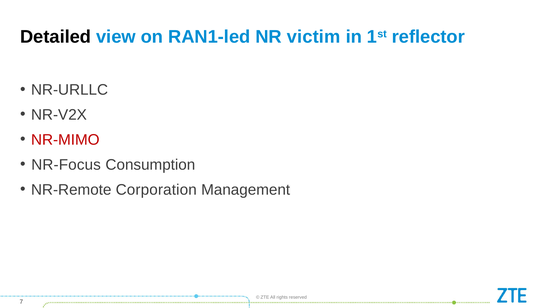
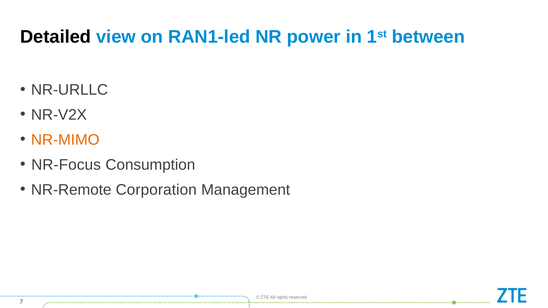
victim: victim -> power
reflector: reflector -> between
NR-MIMO colour: red -> orange
